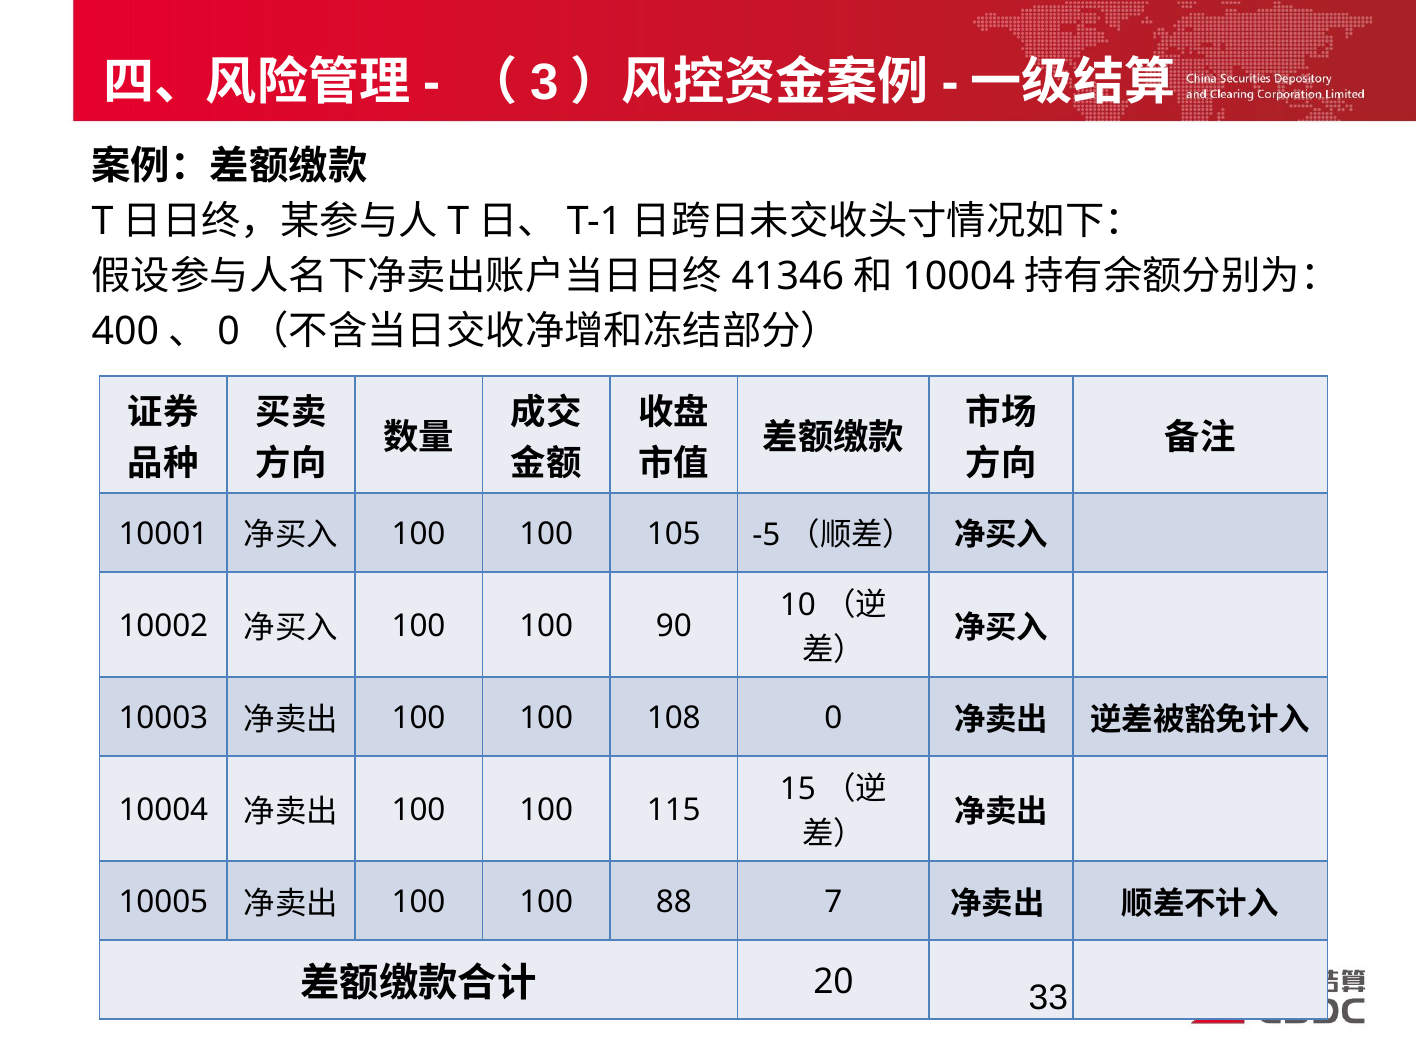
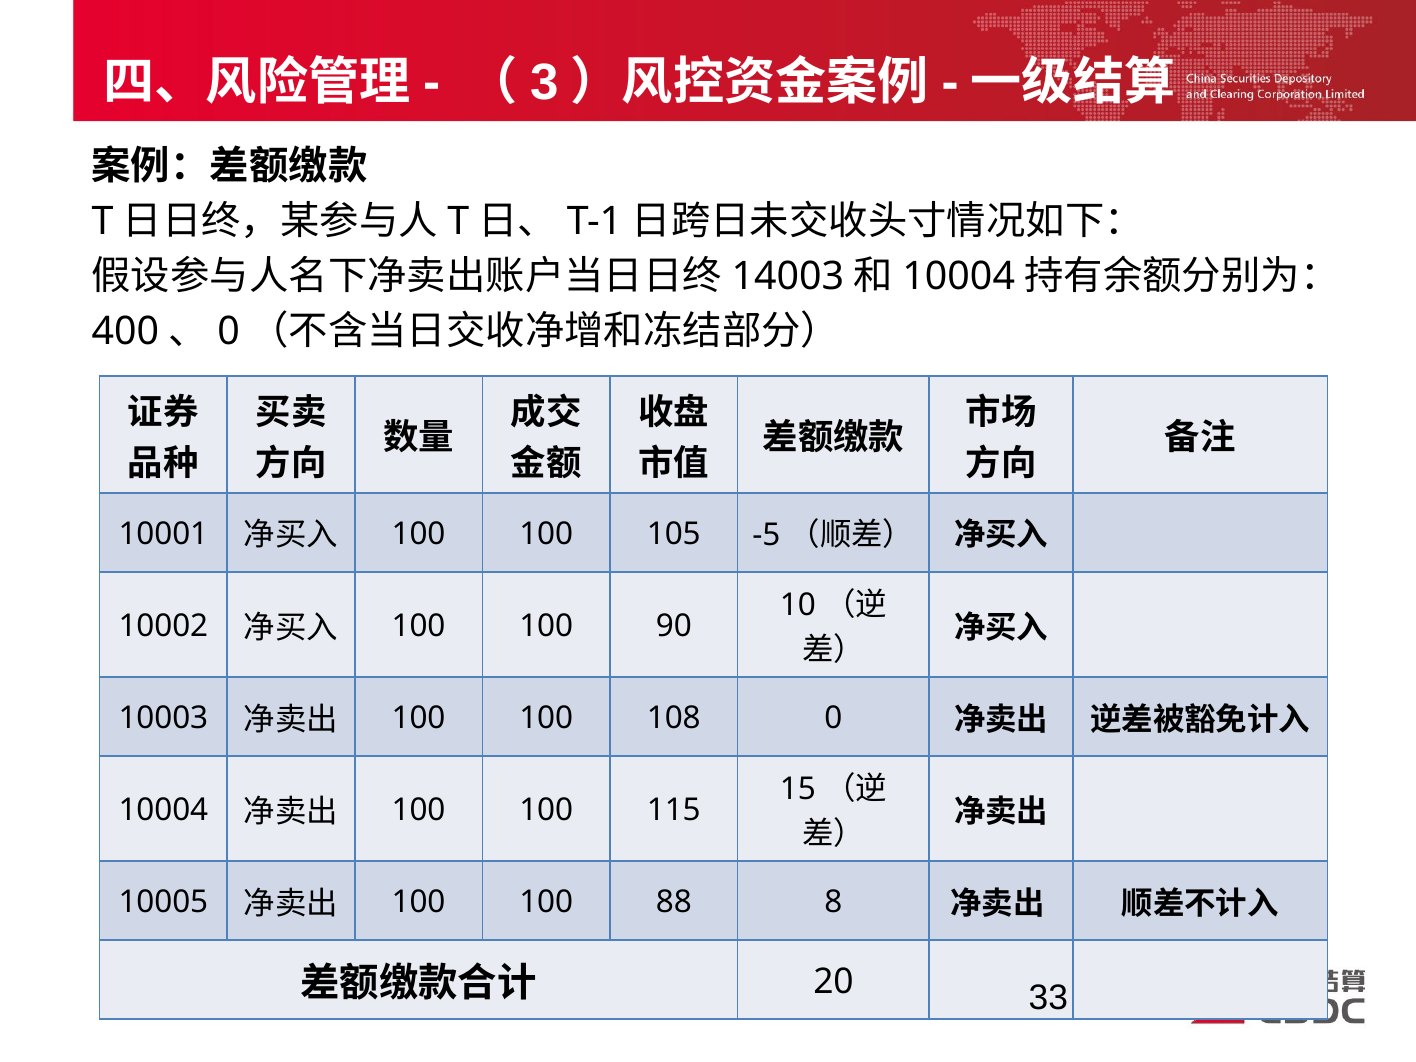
41346: 41346 -> 14003
7: 7 -> 8
